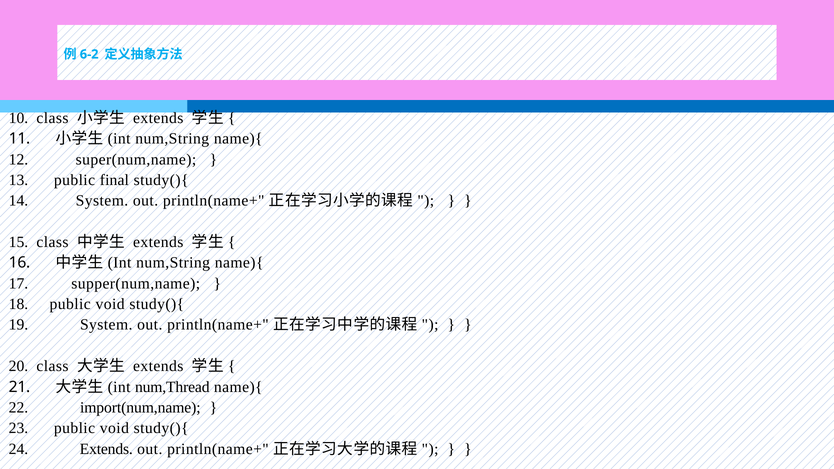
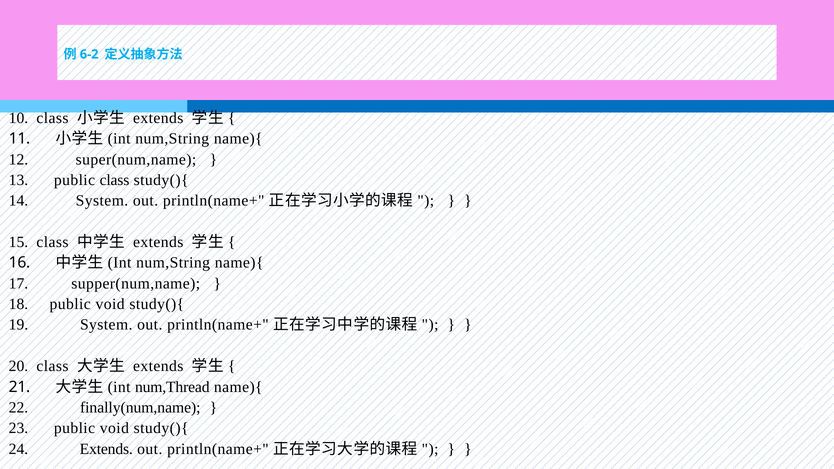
public final: final -> class
import(num,name: import(num,name -> finally(num,name
